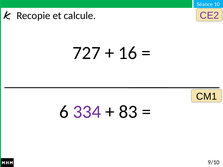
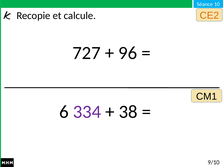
CE2 colour: purple -> orange
16: 16 -> 96
83: 83 -> 38
